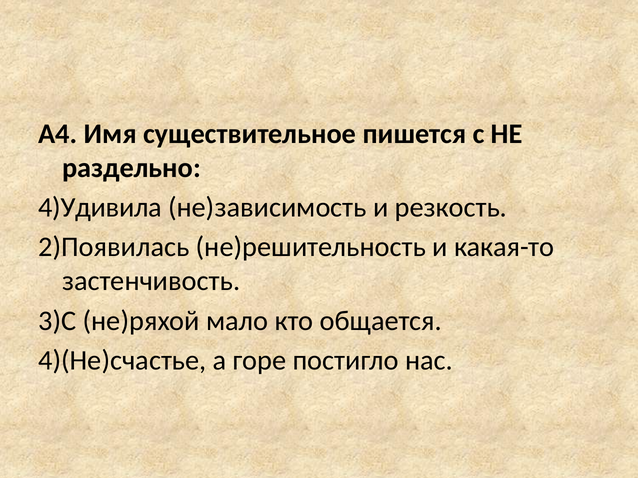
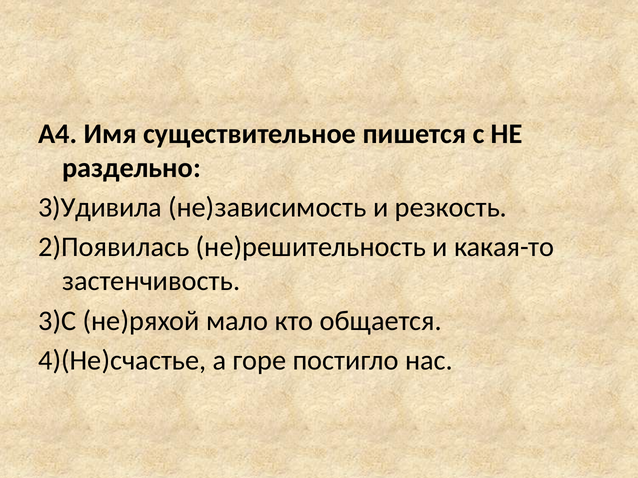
4)Удивила: 4)Удивила -> 3)Удивила
